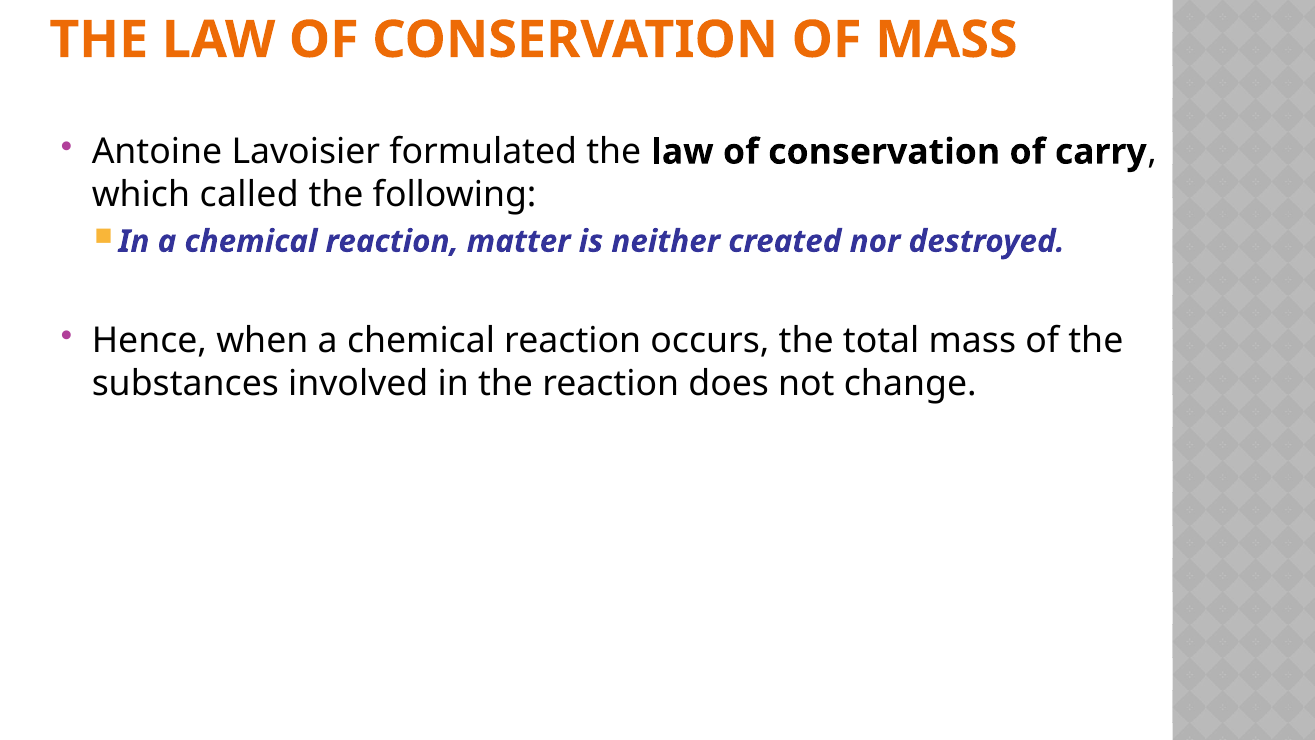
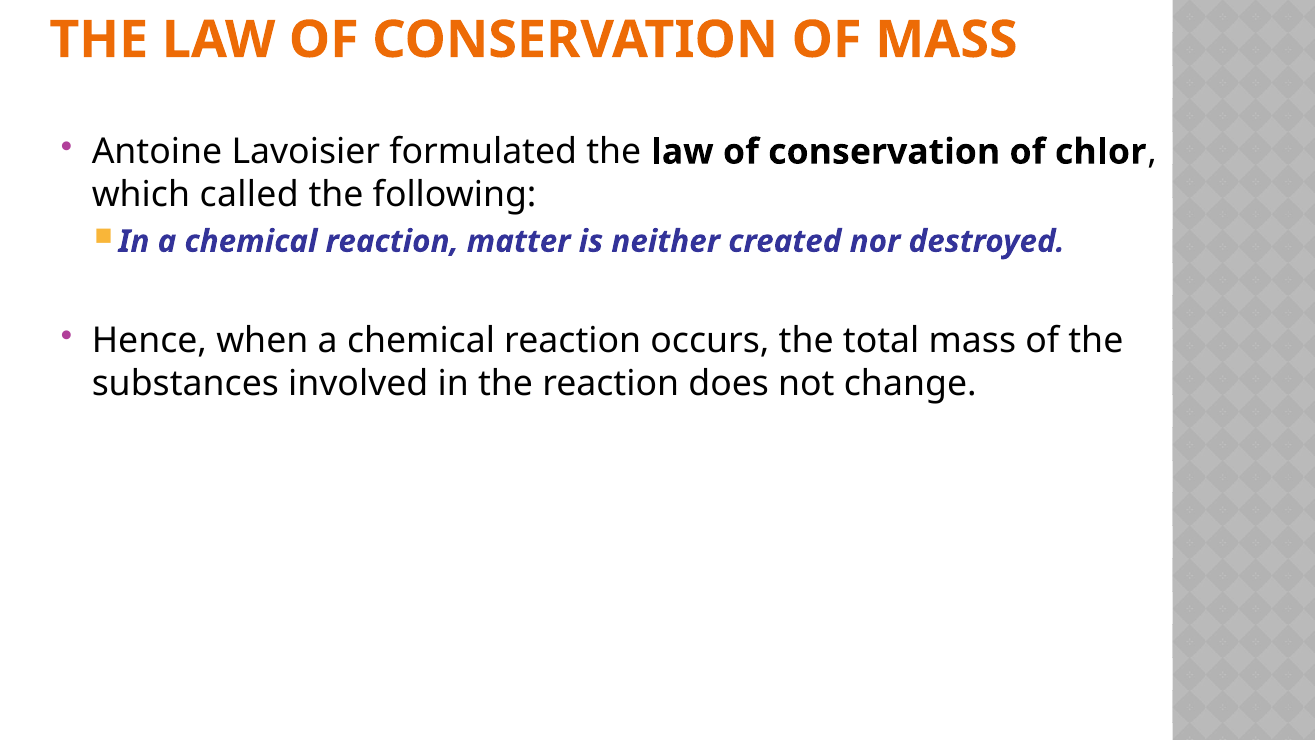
carry: carry -> chlor
